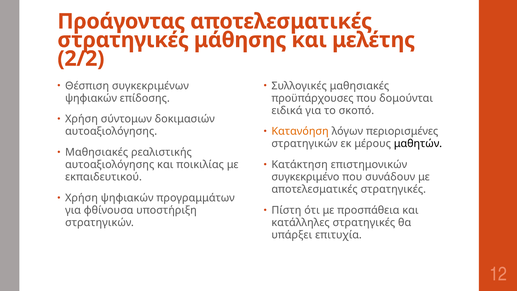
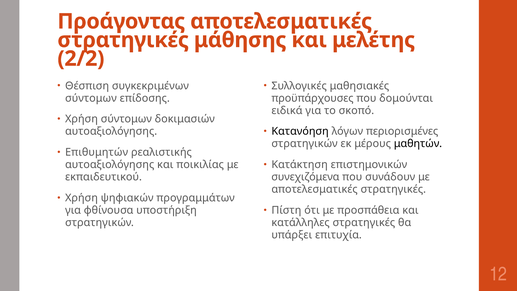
ψηφιακών at (91, 98): ψηφιακών -> σύντομων
Κατανόηση colour: orange -> black
Μαθησιακές at (97, 152): Μαθησιακές -> Επιθυμητών
συγκεκριμένο: συγκεκριμένο -> συνεχιζόμενα
